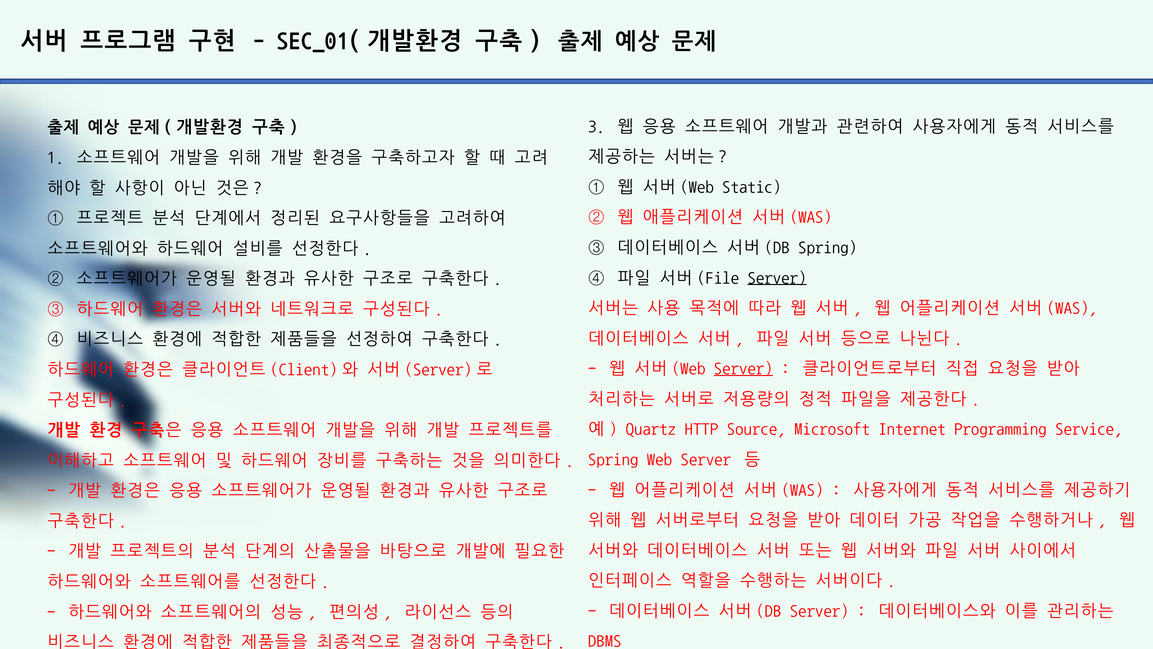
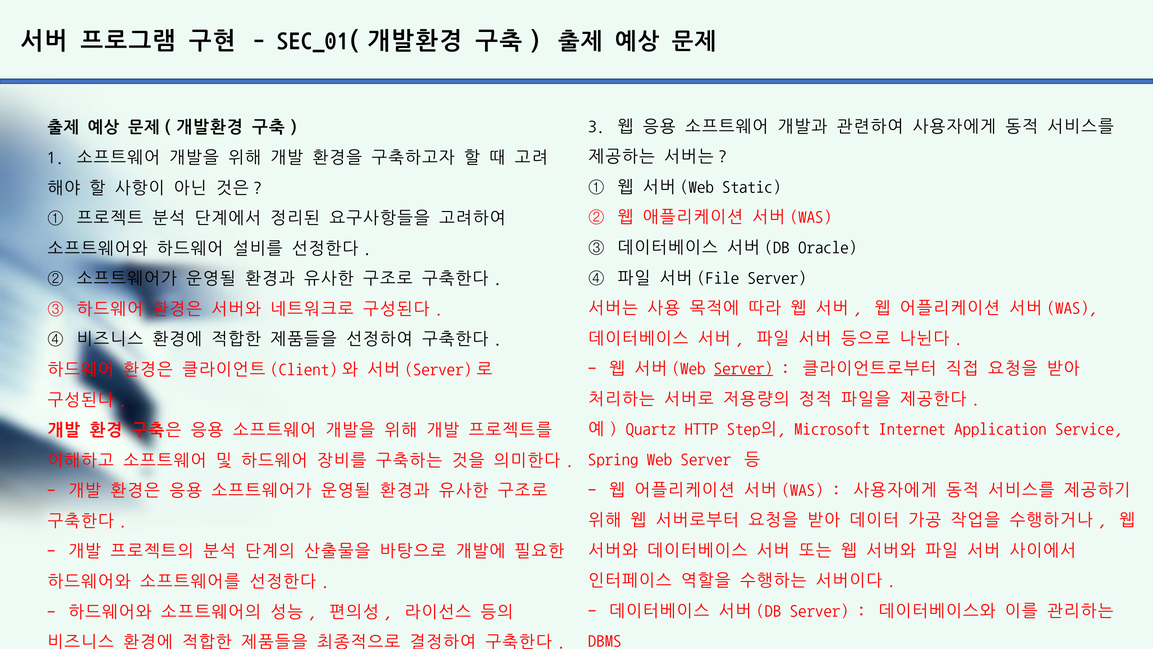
Spring at (828, 247): Spring -> Oracle
Server at (777, 277) underline: present -> none
Source: Source -> Step의
Programming: Programming -> Application
